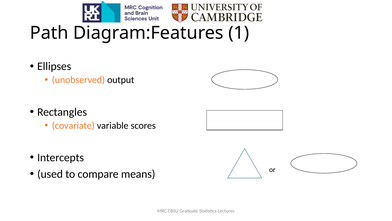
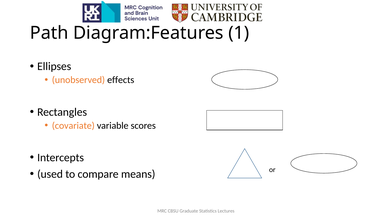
output: output -> effects
